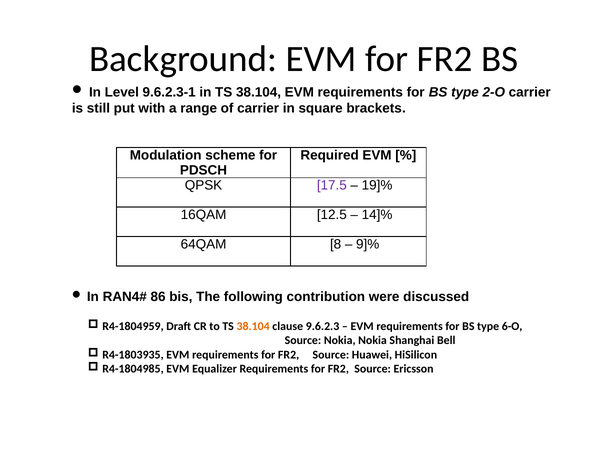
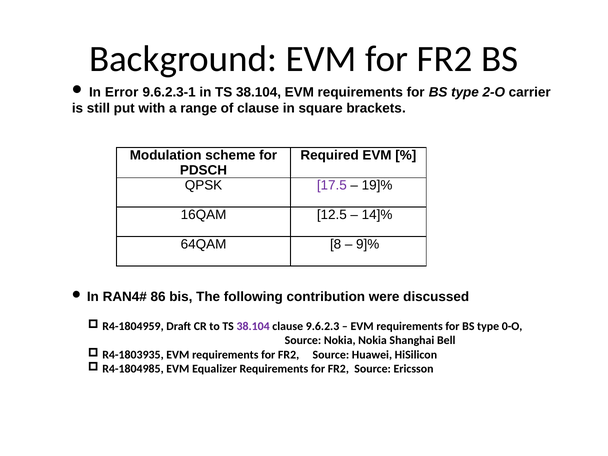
Level: Level -> Error
of carrier: carrier -> clause
38.104 at (253, 326) colour: orange -> purple
6-O: 6-O -> 0-O
